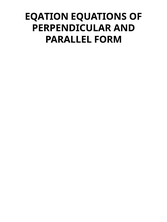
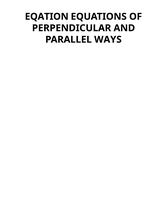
FORM: FORM -> WAYS
